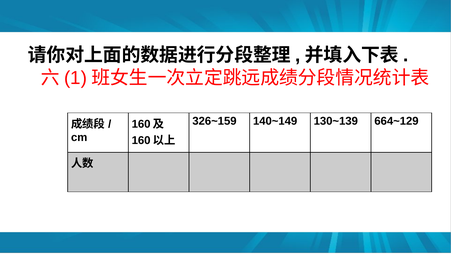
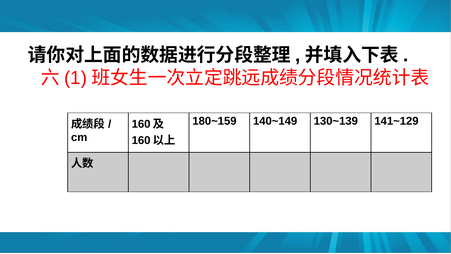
326~159: 326~159 -> 180~159
664~129: 664~129 -> 141~129
